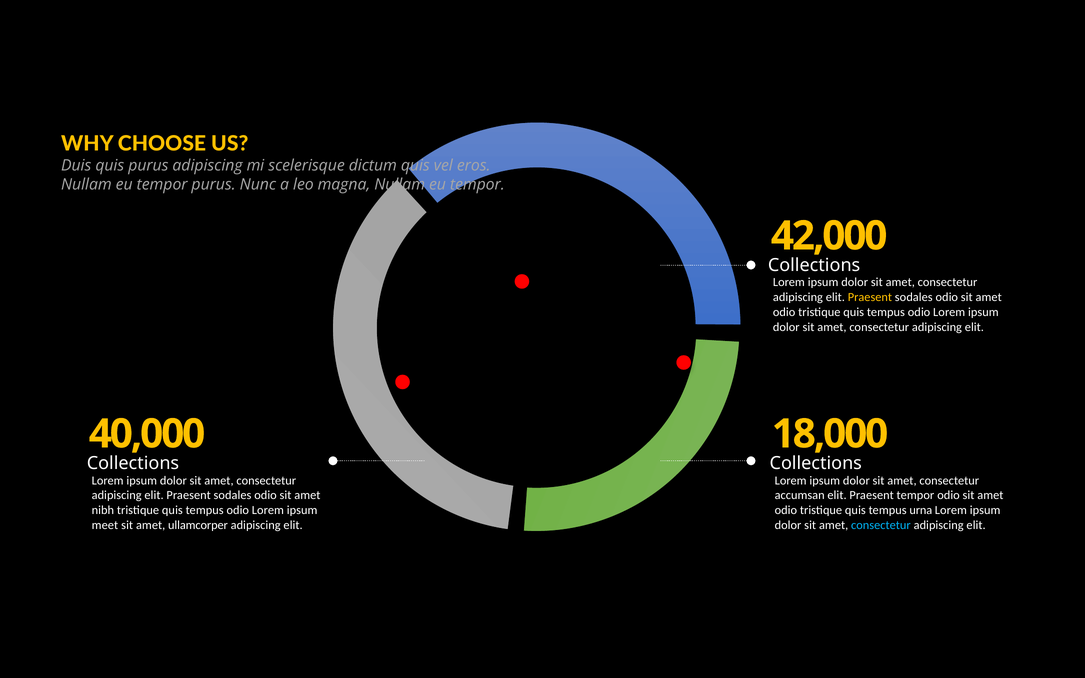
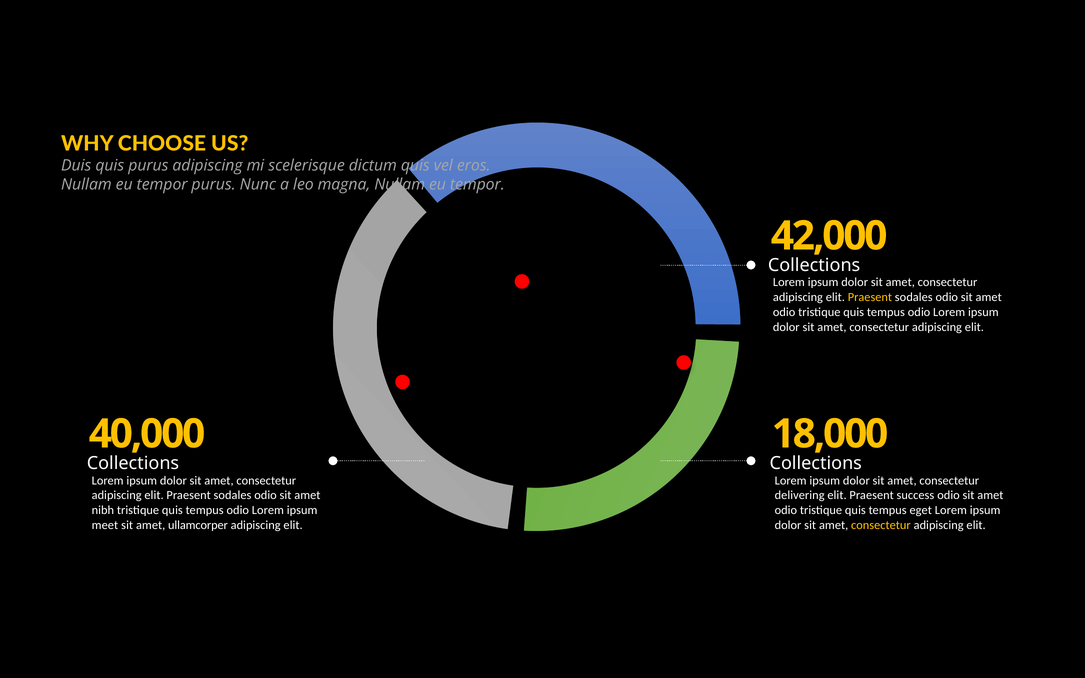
accumsan: accumsan -> delivering
Praesent tempor: tempor -> success
urna: urna -> eget
consectetur at (881, 525) colour: light blue -> yellow
